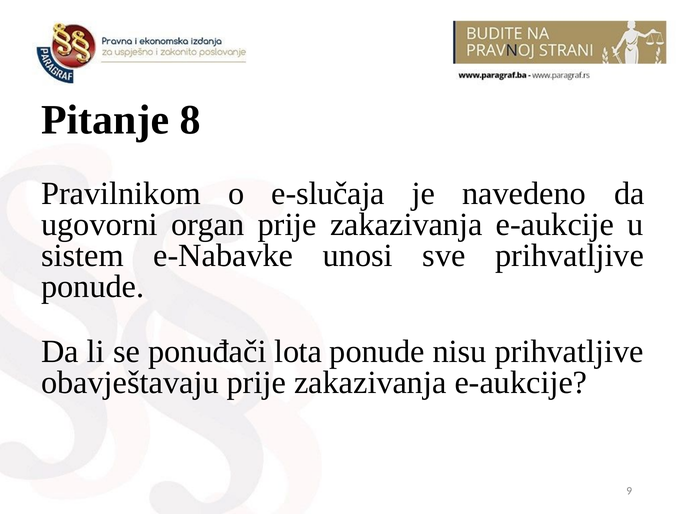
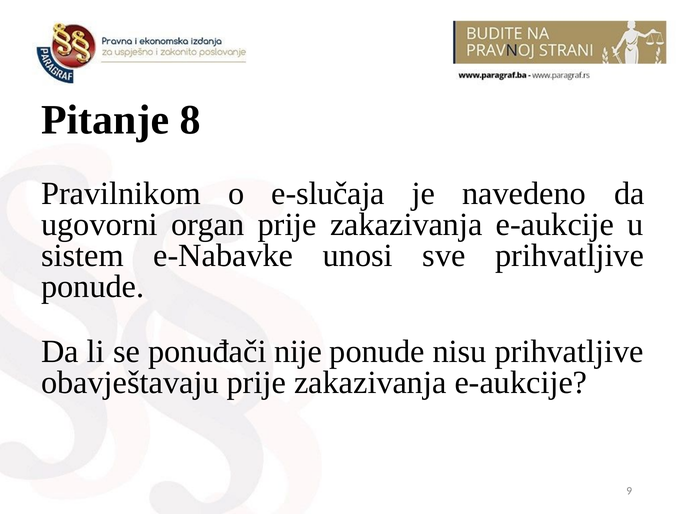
lota: lota -> nije
